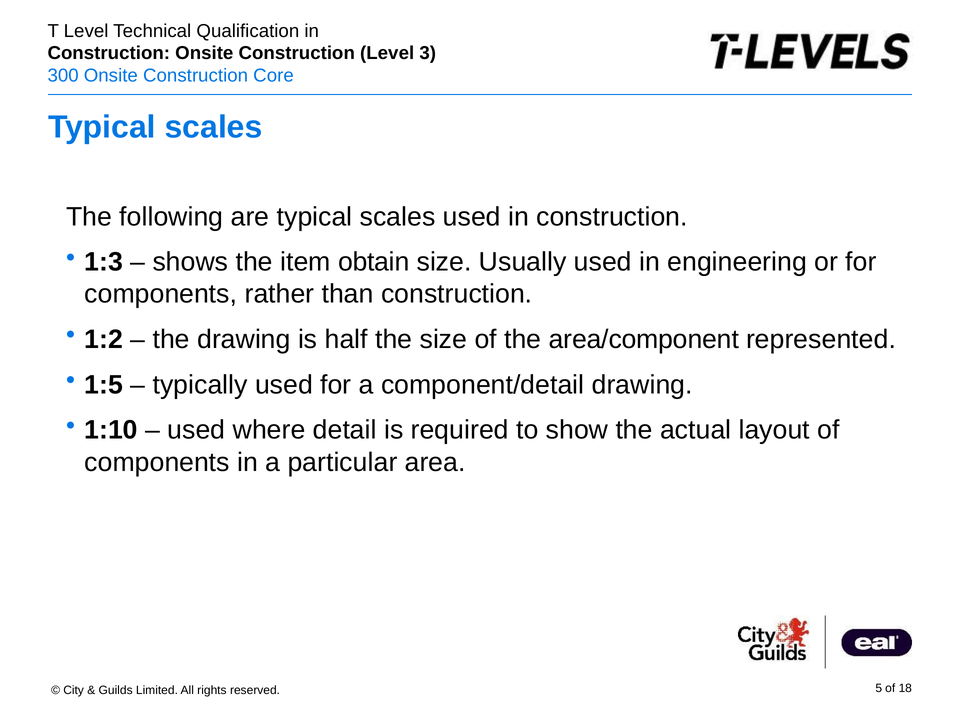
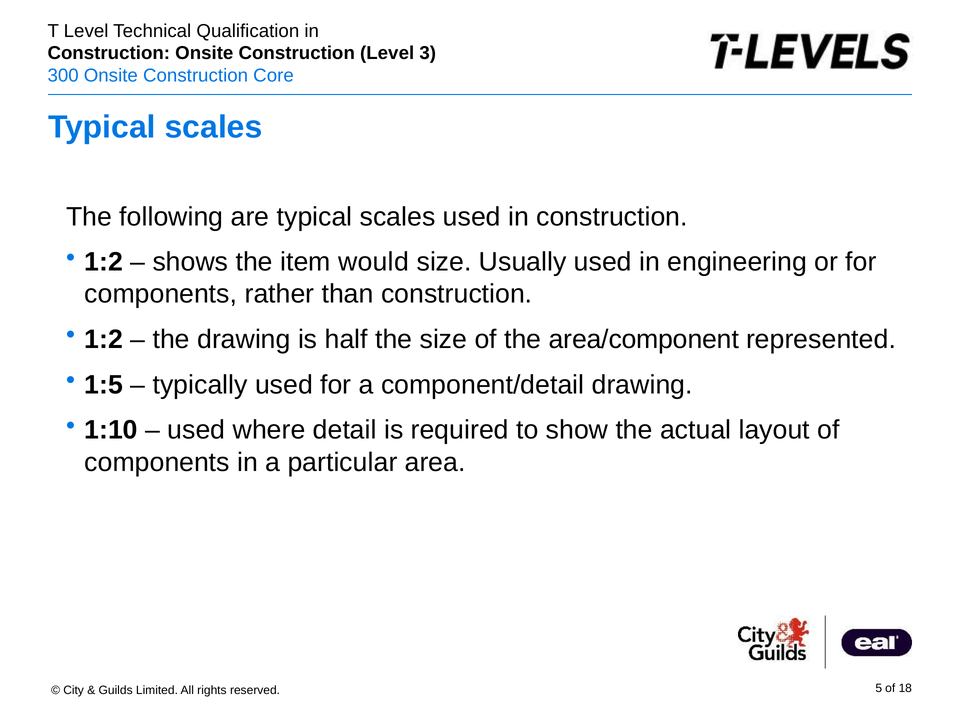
1:3 at (104, 262): 1:3 -> 1:2
obtain: obtain -> would
